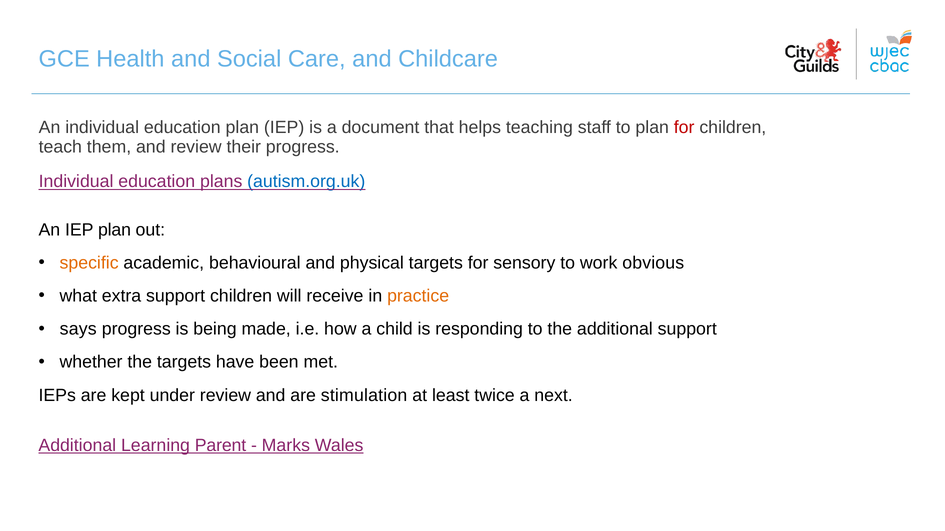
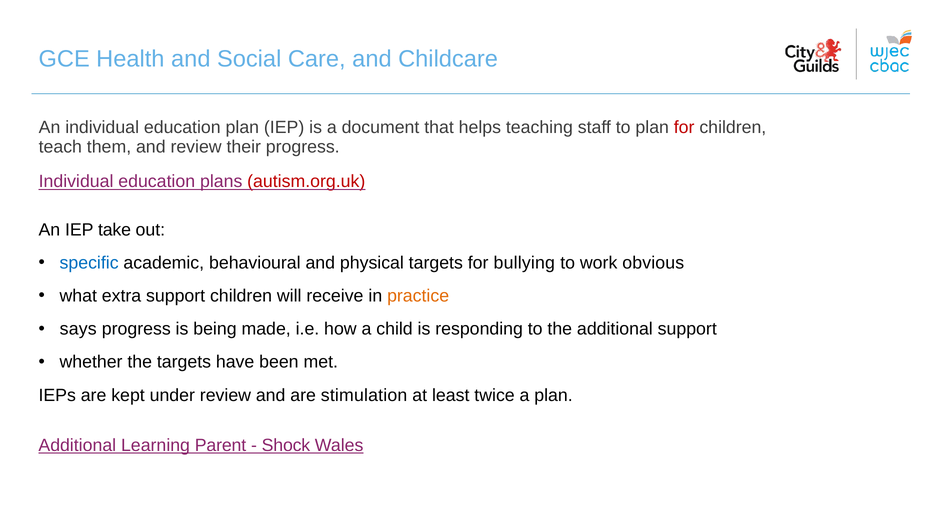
autism.org.uk colour: blue -> red
IEP plan: plan -> take
specific colour: orange -> blue
sensory: sensory -> bullying
a next: next -> plan
Marks: Marks -> Shock
